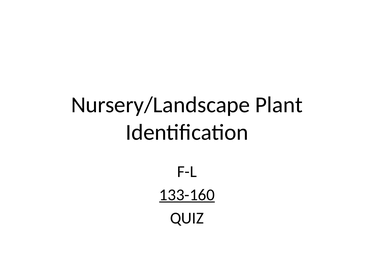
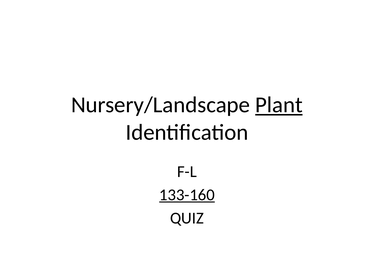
Plant underline: none -> present
